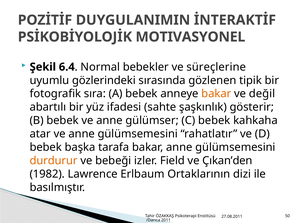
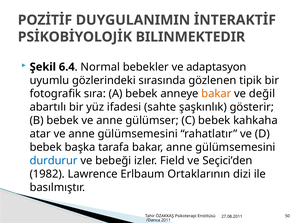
MOTIVASYONEL: MOTIVASYONEL -> BILINMEKTEDIR
süreçlerine: süreçlerine -> adaptasyon
durdurur colour: orange -> blue
Çıkan’den: Çıkan’den -> Seçici’den
